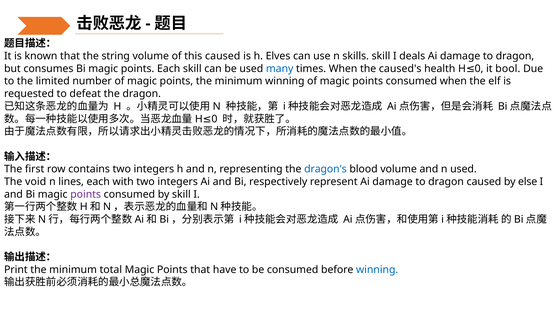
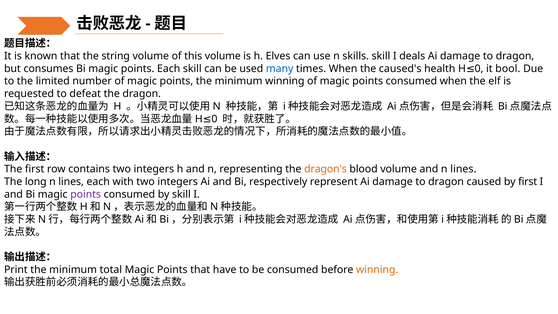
this caused: caused -> volume
dragon's colour: blue -> orange
and n used: used -> lines
void: void -> long
by else: else -> first
winning at (377, 269) colour: blue -> orange
